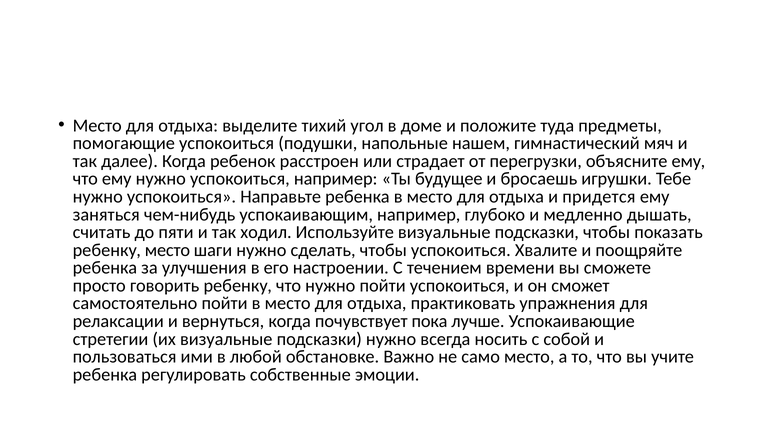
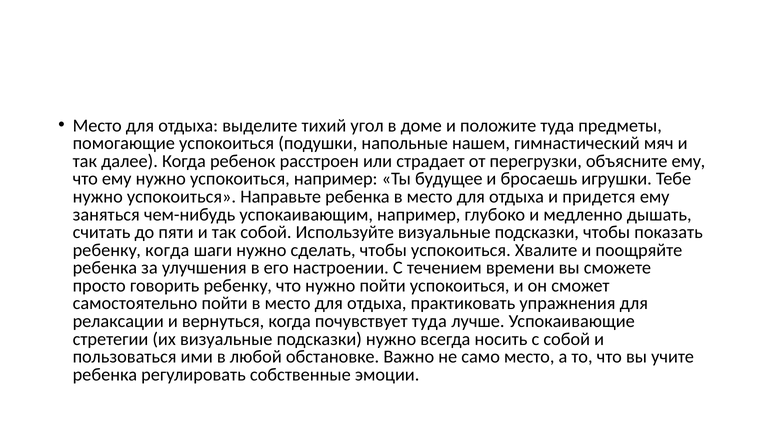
так ходил: ходил -> собой
ребенку место: место -> когда
почувствует пока: пока -> туда
